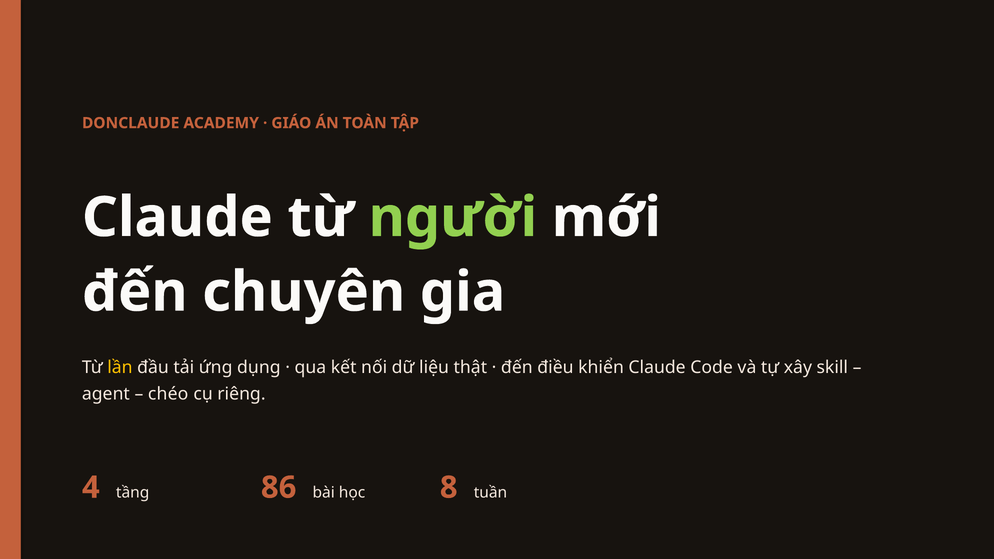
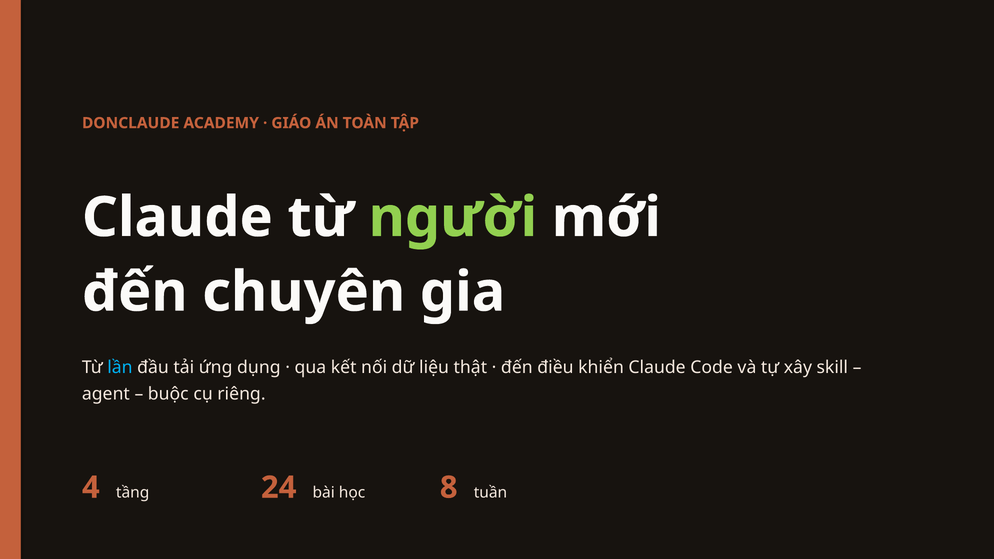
lần colour: yellow -> light blue
chéo: chéo -> buộc
86: 86 -> 24
